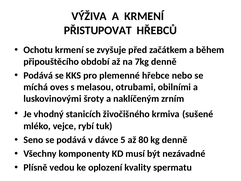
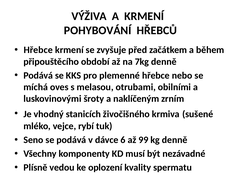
PŘISTUPOVAT: PŘISTUPOVAT -> POHYBOVÁNÍ
Ochotu at (38, 50): Ochotu -> Hřebce
5: 5 -> 6
80: 80 -> 99
